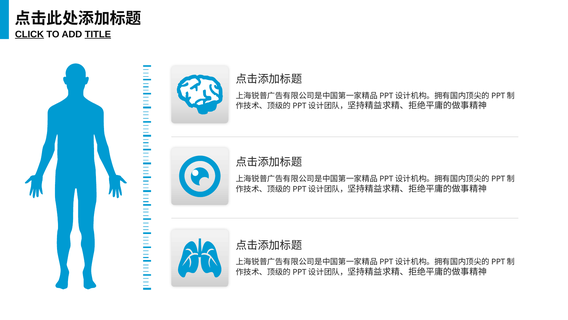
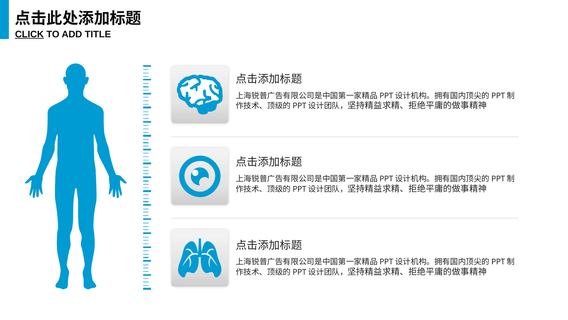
TITLE underline: present -> none
